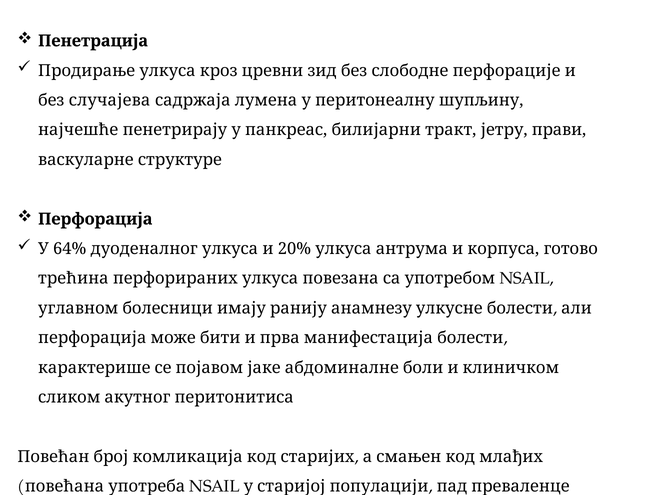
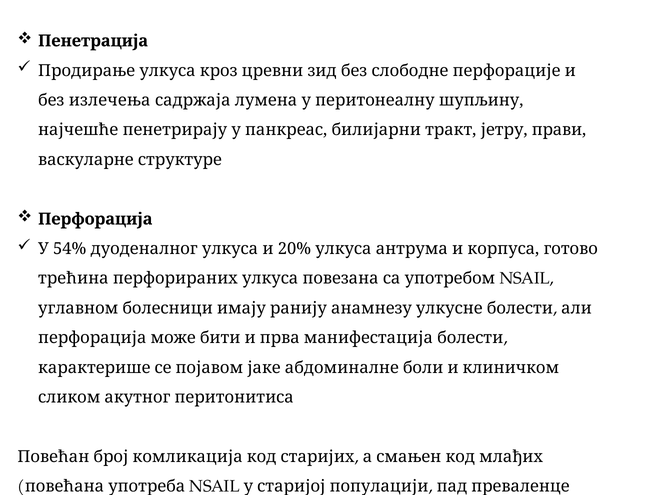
случајева: случајева -> излечења
64%: 64% -> 54%
